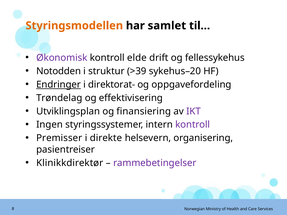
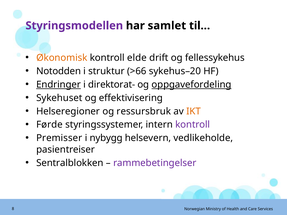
Styringsmodellen colour: orange -> purple
Økonomisk colour: purple -> orange
>39: >39 -> >66
oppgavefordeling underline: none -> present
Trøndelag: Trøndelag -> Sykehuset
Utviklingsplan: Utviklingsplan -> Helseregioner
finansiering: finansiering -> ressursbruk
IKT colour: purple -> orange
Ingen: Ingen -> Førde
direkte: direkte -> nybygg
organisering: organisering -> vedlikeholde
Klinikkdirektør: Klinikkdirektør -> Sentralblokken
